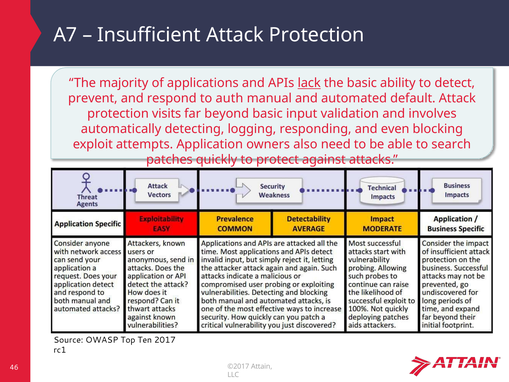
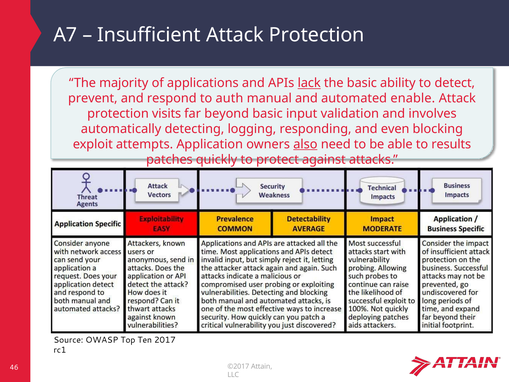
default: default -> enable
also underline: none -> present
search: search -> results
